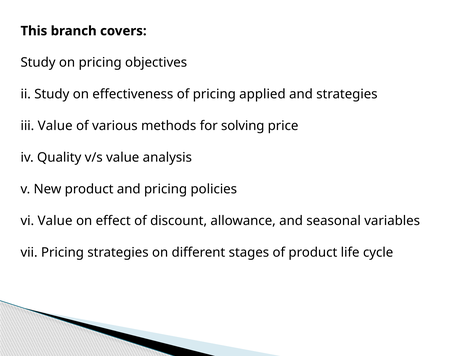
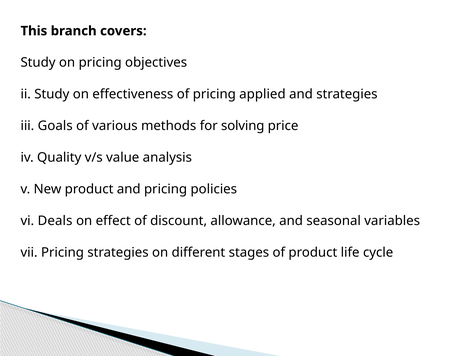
iii Value: Value -> Goals
vi Value: Value -> Deals
